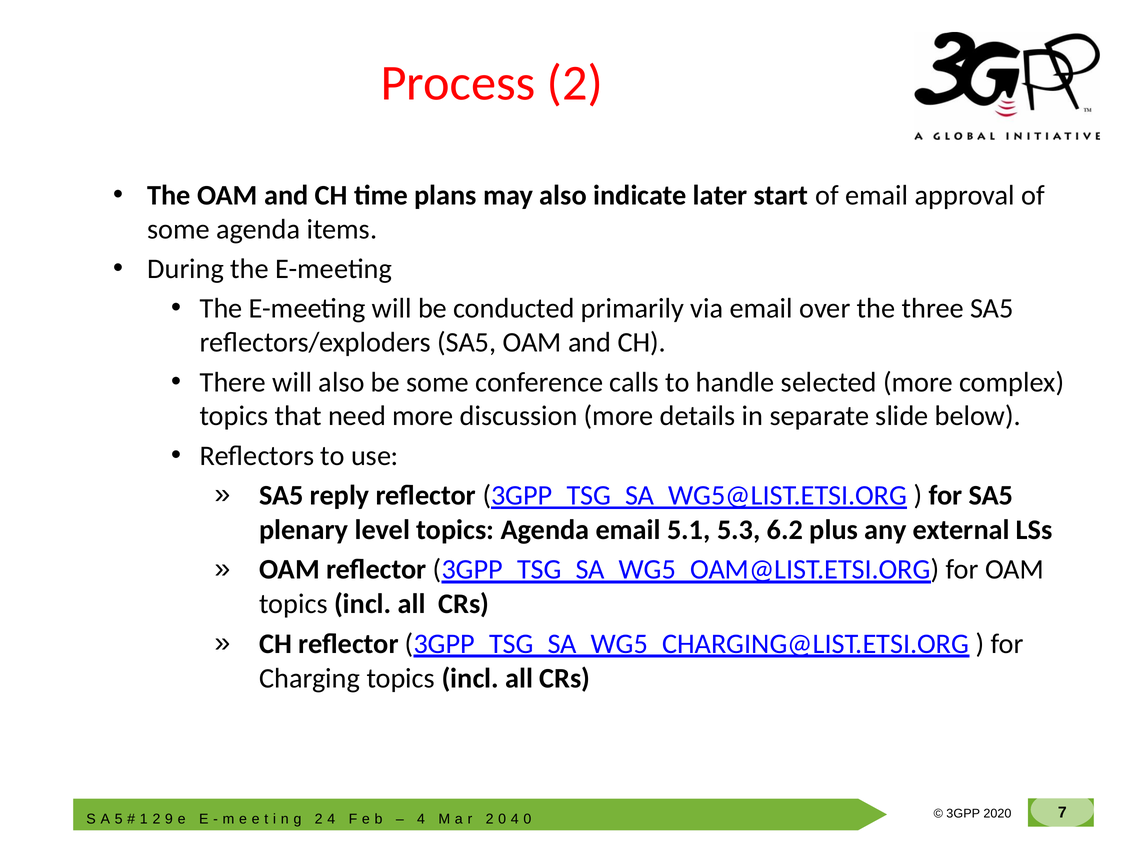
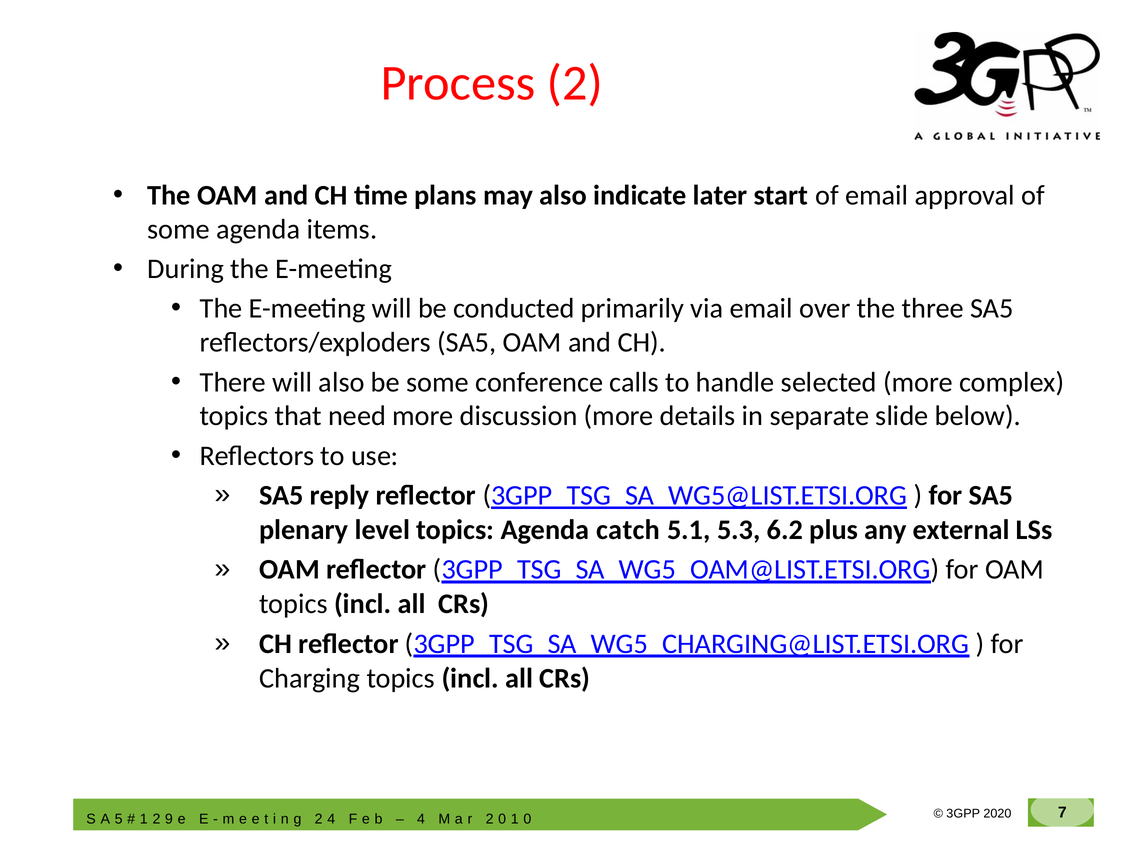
Agenda email: email -> catch
4 at (515, 820): 4 -> 1
